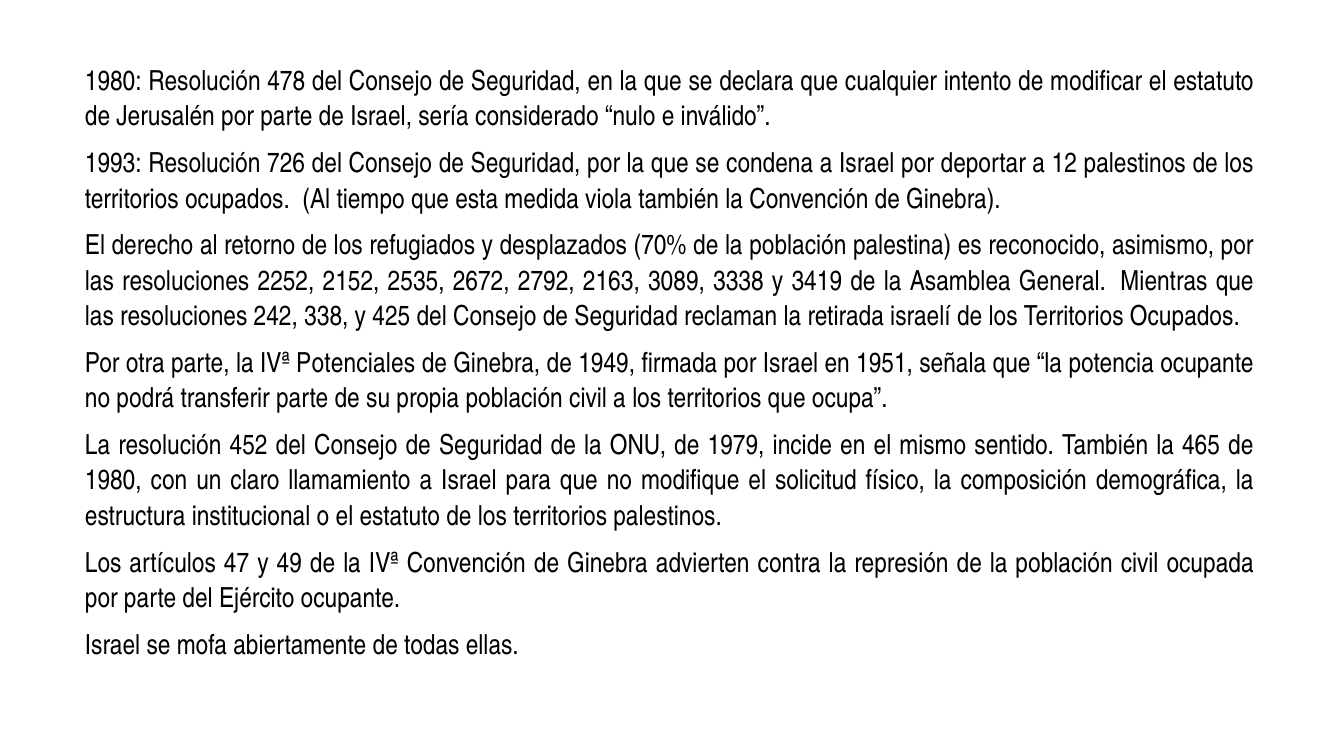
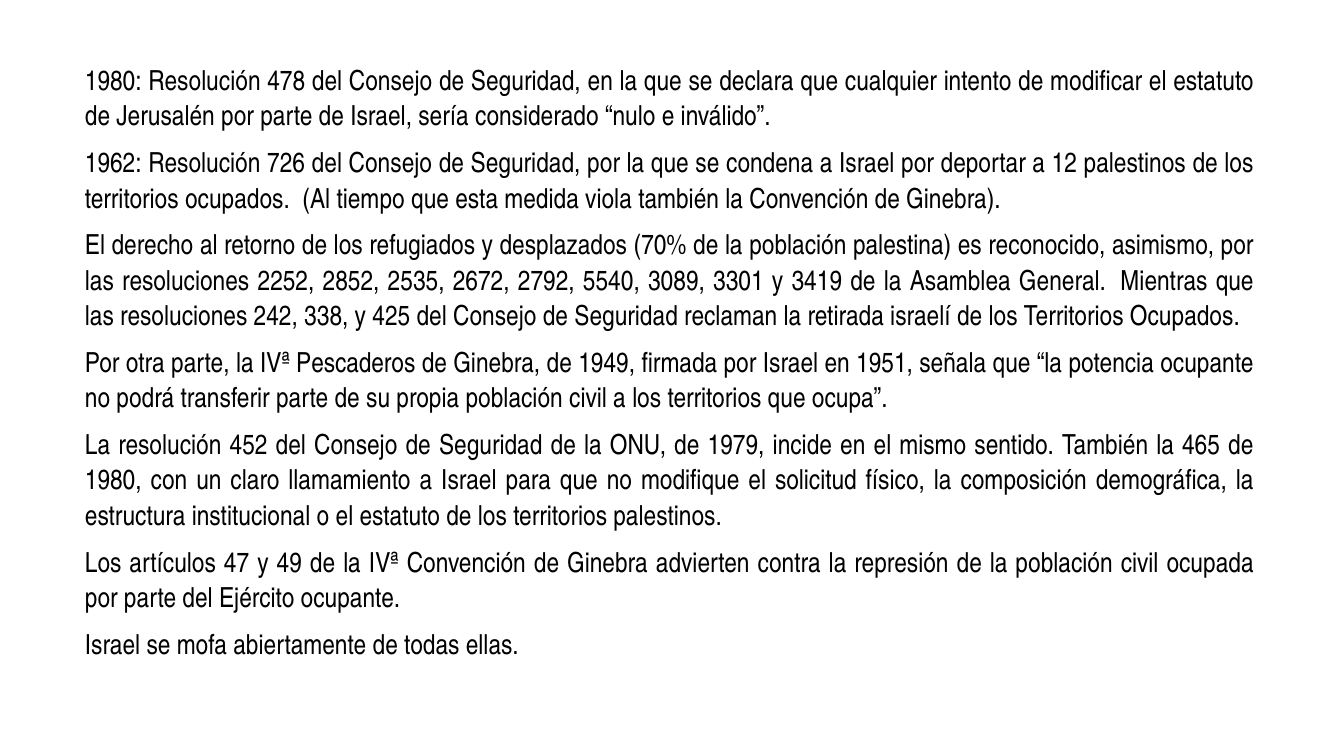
1993: 1993 -> 1962
2152: 2152 -> 2852
2163: 2163 -> 5540
3338: 3338 -> 3301
Potenciales: Potenciales -> Pescaderos
